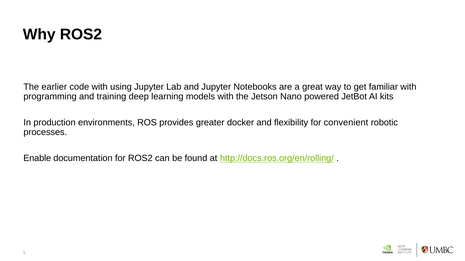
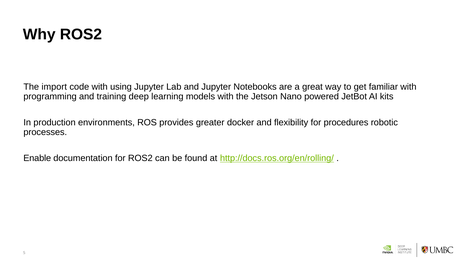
earlier: earlier -> import
convenient: convenient -> procedures
